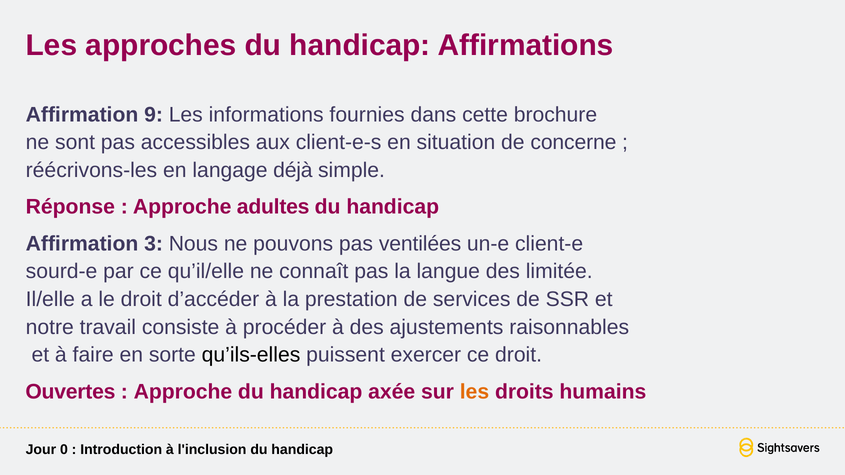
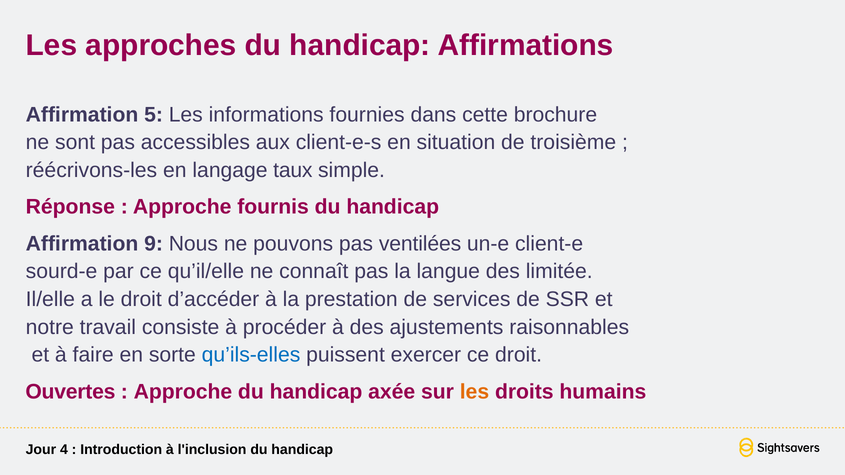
9: 9 -> 5
concerne: concerne -> troisième
déjà: déjà -> taux
adultes: adultes -> fournis
3: 3 -> 9
qu’ils-elles colour: black -> blue
0: 0 -> 4
